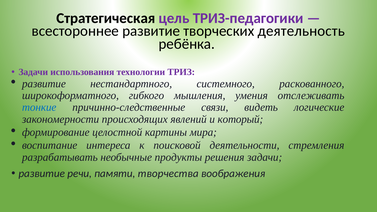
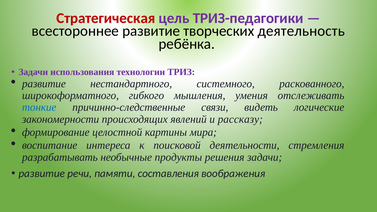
Стратегическая colour: black -> red
который: который -> рассказу
творчества: творчества -> составления
